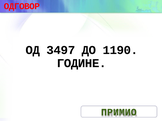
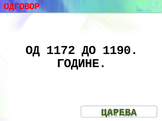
3497: 3497 -> 1172
ПРИМИО: ПРИМИО -> ЦАРЕВА
